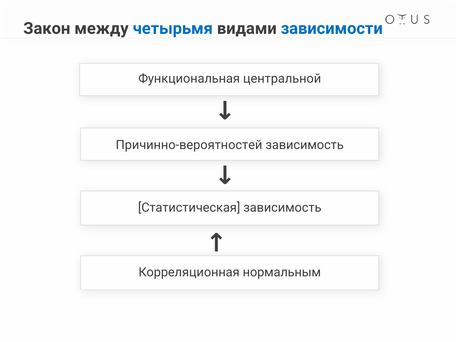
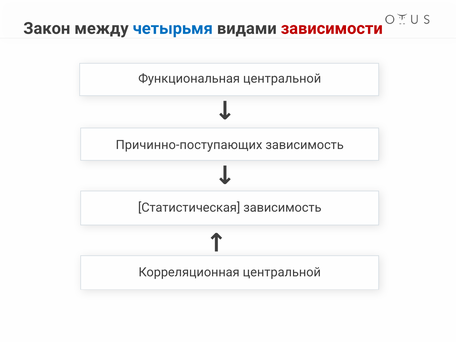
зависимости colour: blue -> red
Причинно-вероятностей: Причинно-вероятностей -> Причинно-поступающих
Корреляционная нормальным: нормальным -> центральной
